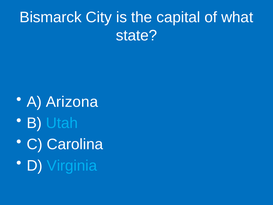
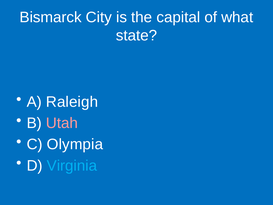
Arizona: Arizona -> Raleigh
Utah colour: light blue -> pink
Carolina: Carolina -> Olympia
